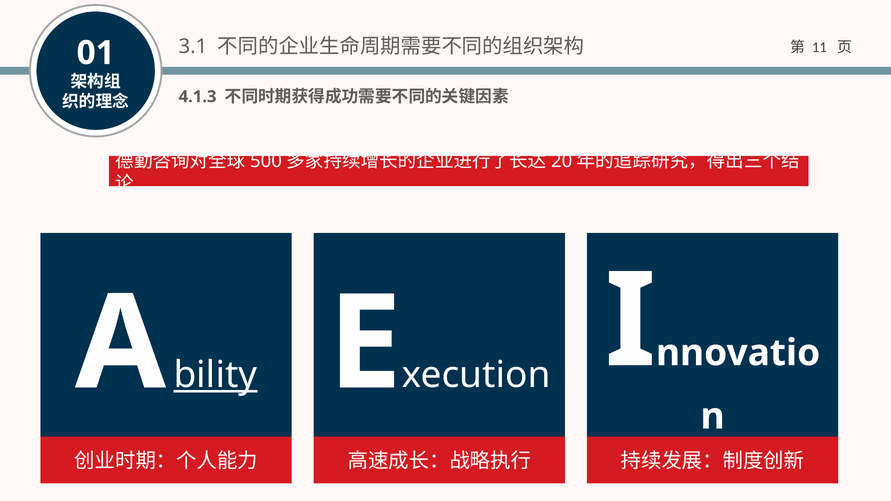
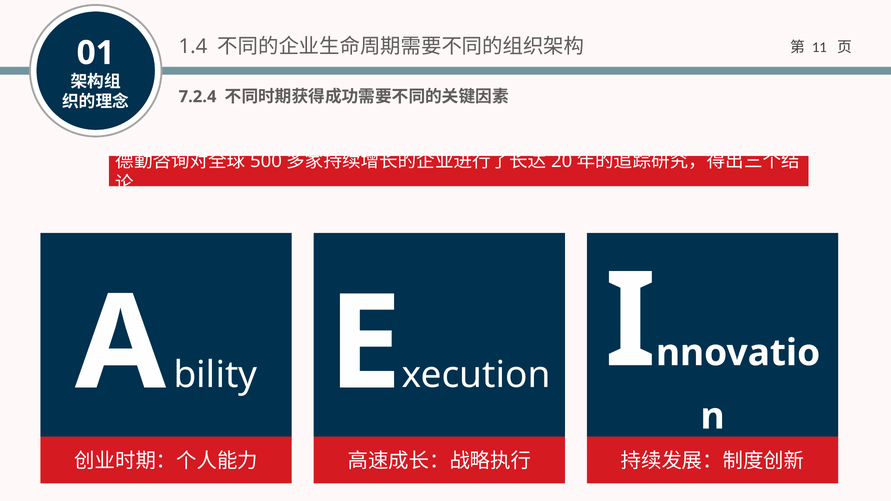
3.1: 3.1 -> 1.4
4.1.3: 4.1.3 -> 7.2.4
bility underline: present -> none
